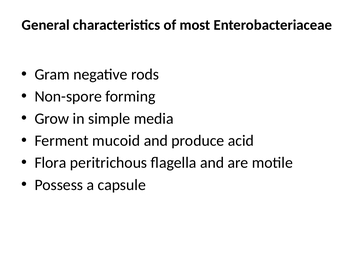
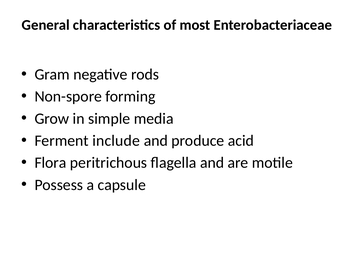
mucoid: mucoid -> include
